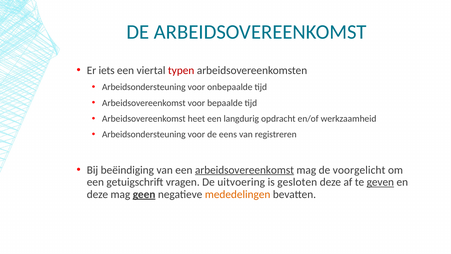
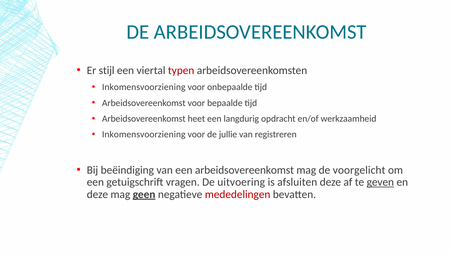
iets: iets -> stijl
Arbeidsondersteuning at (144, 87): Arbeidsondersteuning -> Inkomensvoorziening
Arbeidsondersteuning at (144, 134): Arbeidsondersteuning -> Inkomensvoorziening
eens: eens -> jullie
arbeidsovereenkomst at (245, 170) underline: present -> none
gesloten: gesloten -> afsluiten
mededelingen colour: orange -> red
